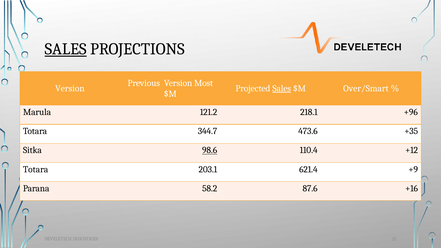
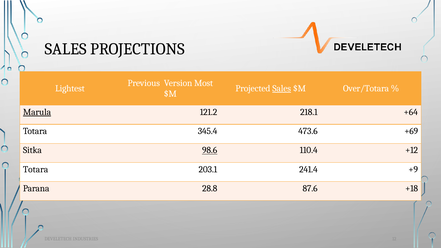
SALES at (66, 49) underline: present -> none
Version at (70, 88): Version -> Lightest
Over/Smart: Over/Smart -> Over/Totara
Marula underline: none -> present
+96: +96 -> +64
344.7: 344.7 -> 345.4
+35: +35 -> +69
621.4: 621.4 -> 241.4
58.2: 58.2 -> 28.8
+16: +16 -> +18
